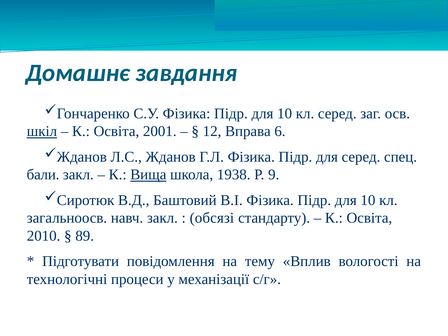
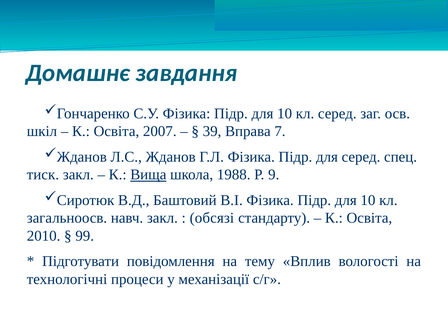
шкіл underline: present -> none
2001: 2001 -> 2007
12: 12 -> 39
6: 6 -> 7
бали: бали -> тиск
1938: 1938 -> 1988
89: 89 -> 99
